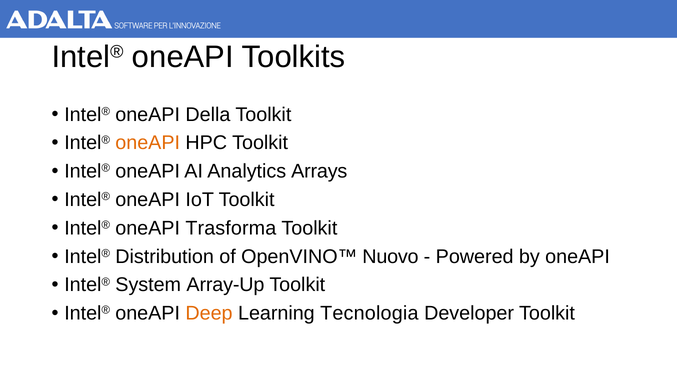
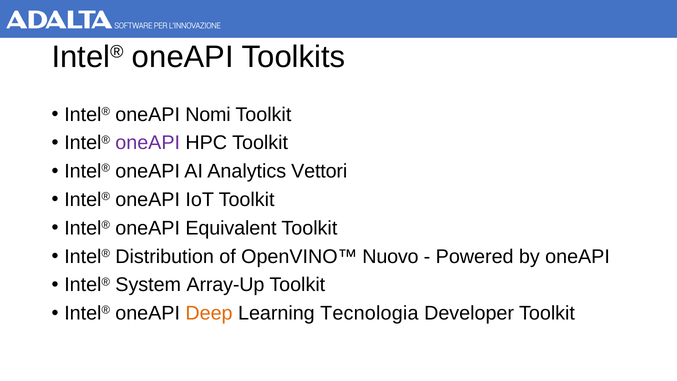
Della: Della -> Nomi
oneAPI at (148, 143) colour: orange -> purple
Arrays: Arrays -> Vettori
Trasforma: Trasforma -> Equivalent
